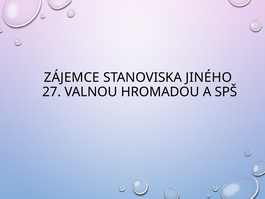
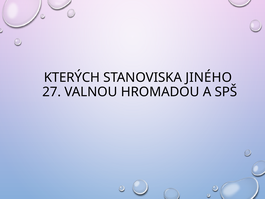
ZÁJEMCE: ZÁJEMCE -> KTERÝCH
